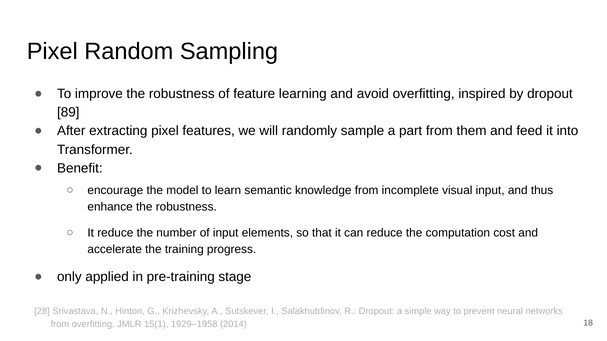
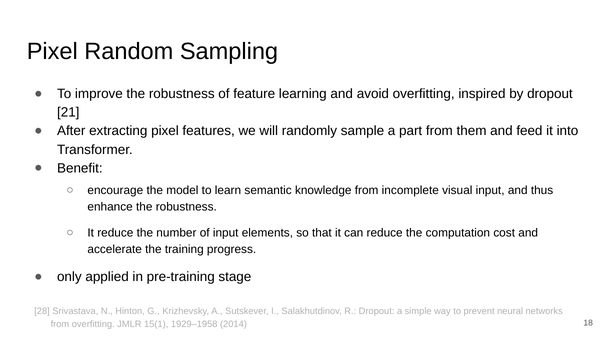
89: 89 -> 21
